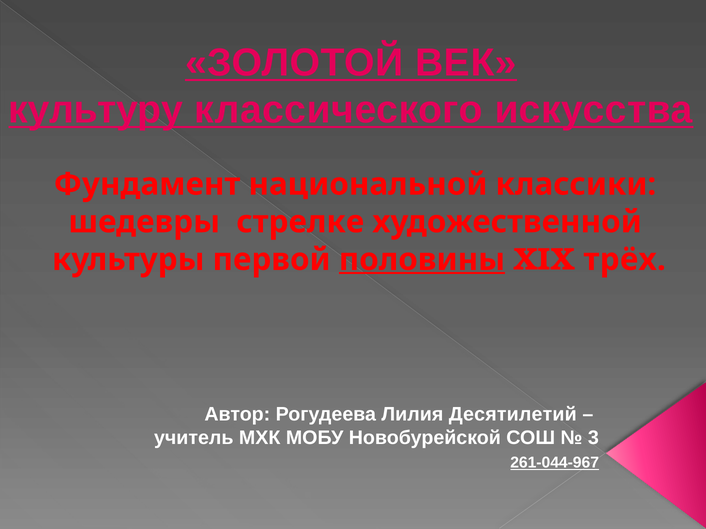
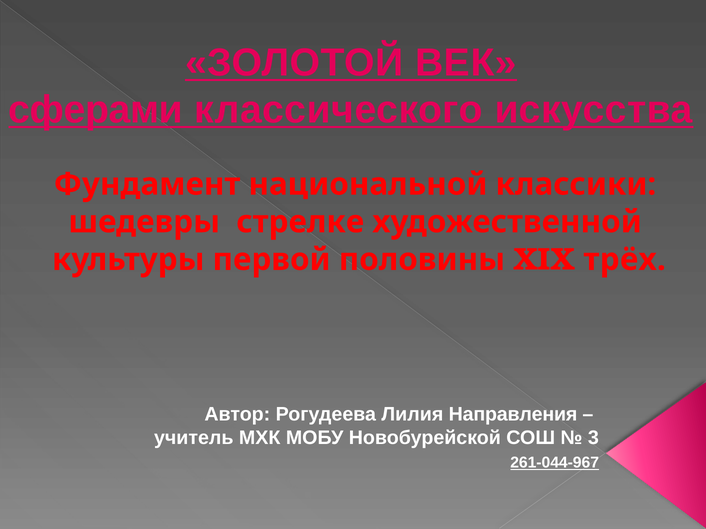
культуру: культуру -> сферами
половины underline: present -> none
Десятилетий: Десятилетий -> Направления
